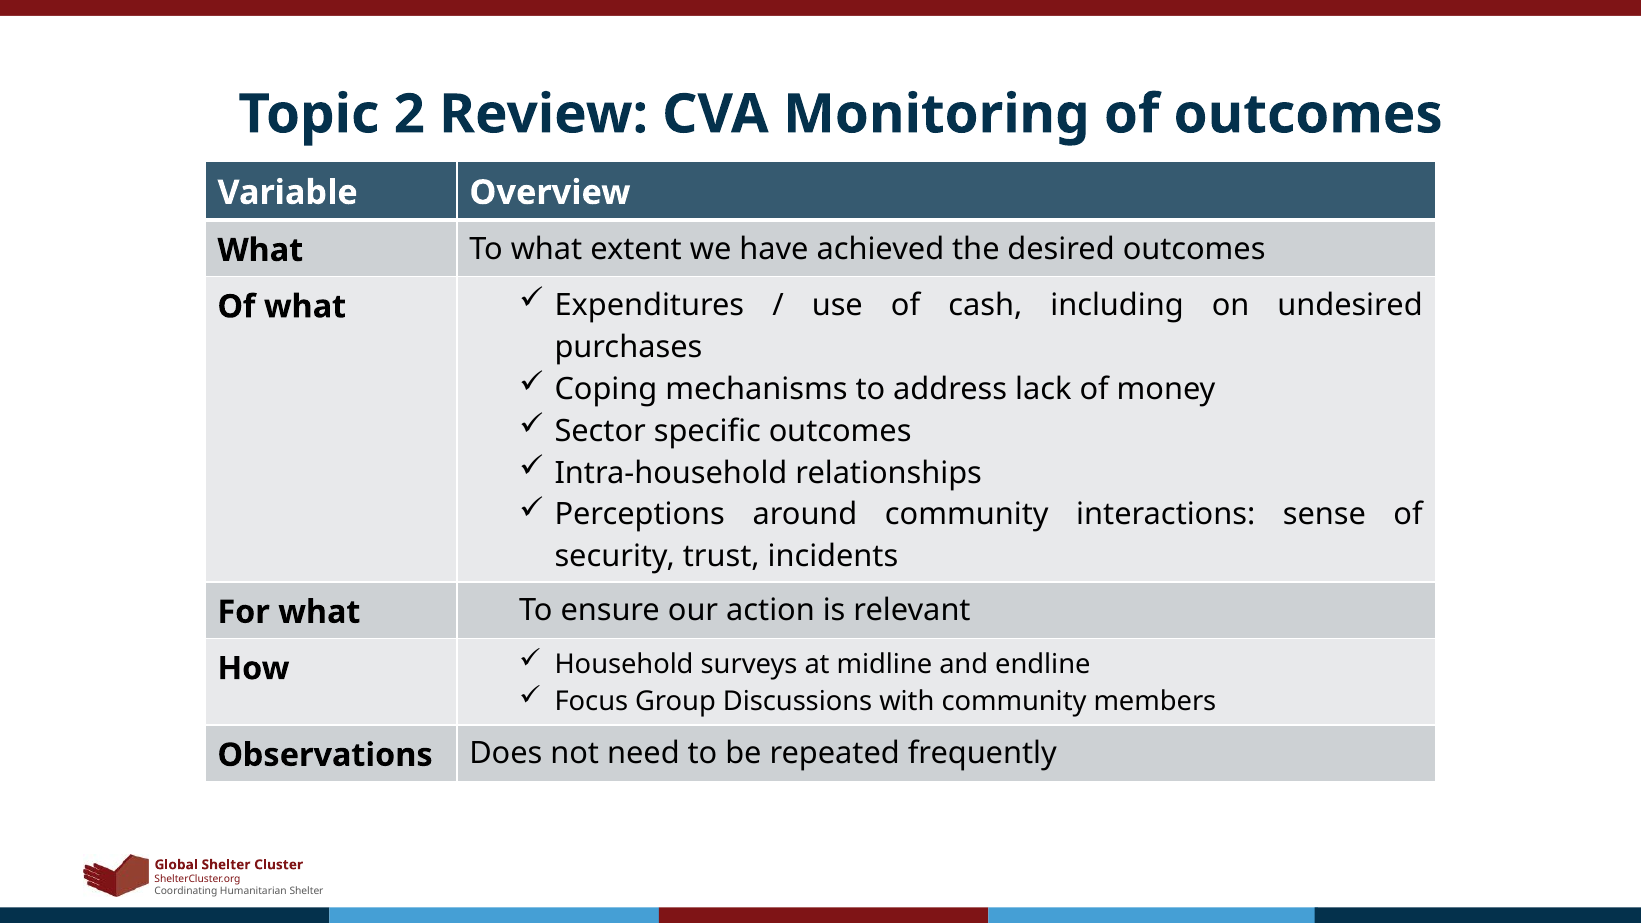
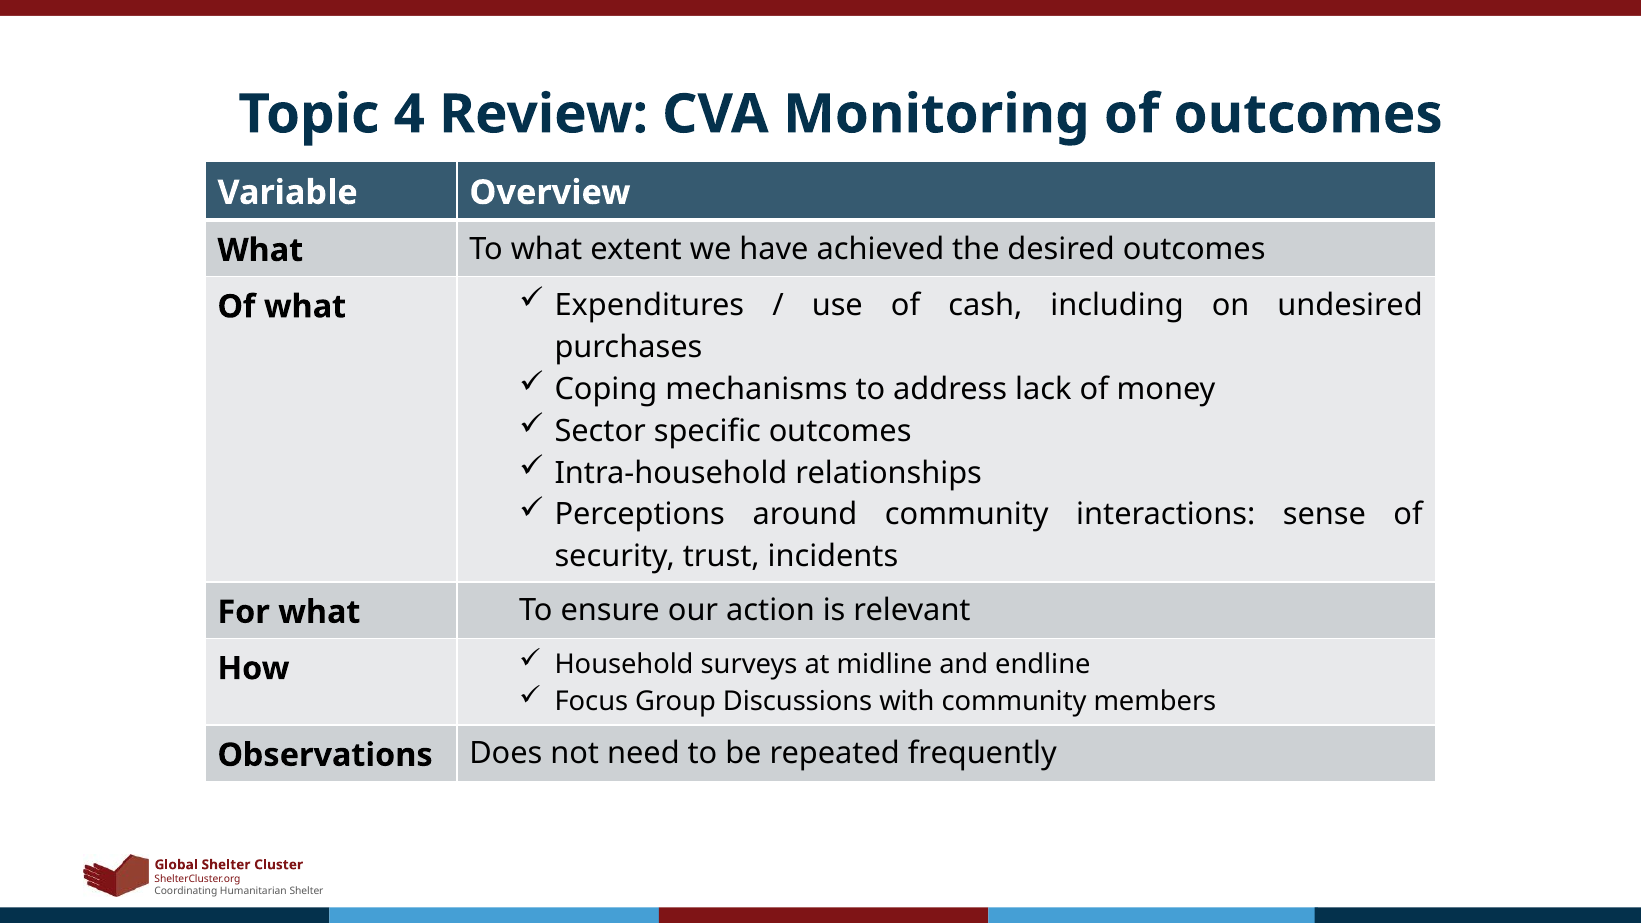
2: 2 -> 4
